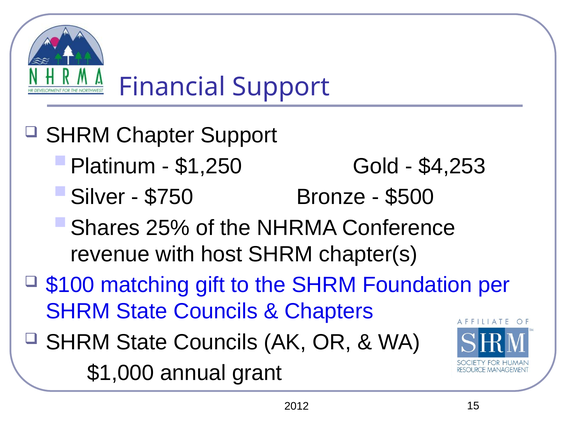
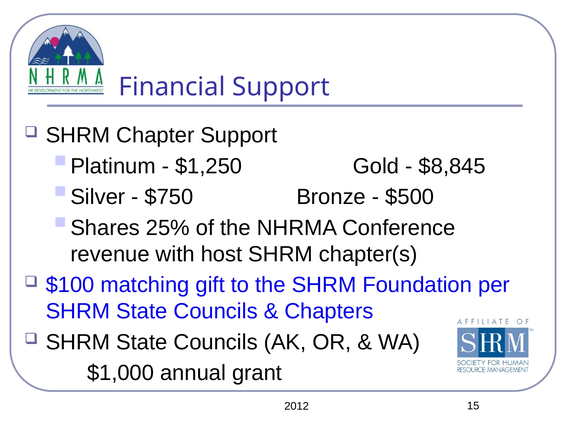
$4,253: $4,253 -> $8,845
